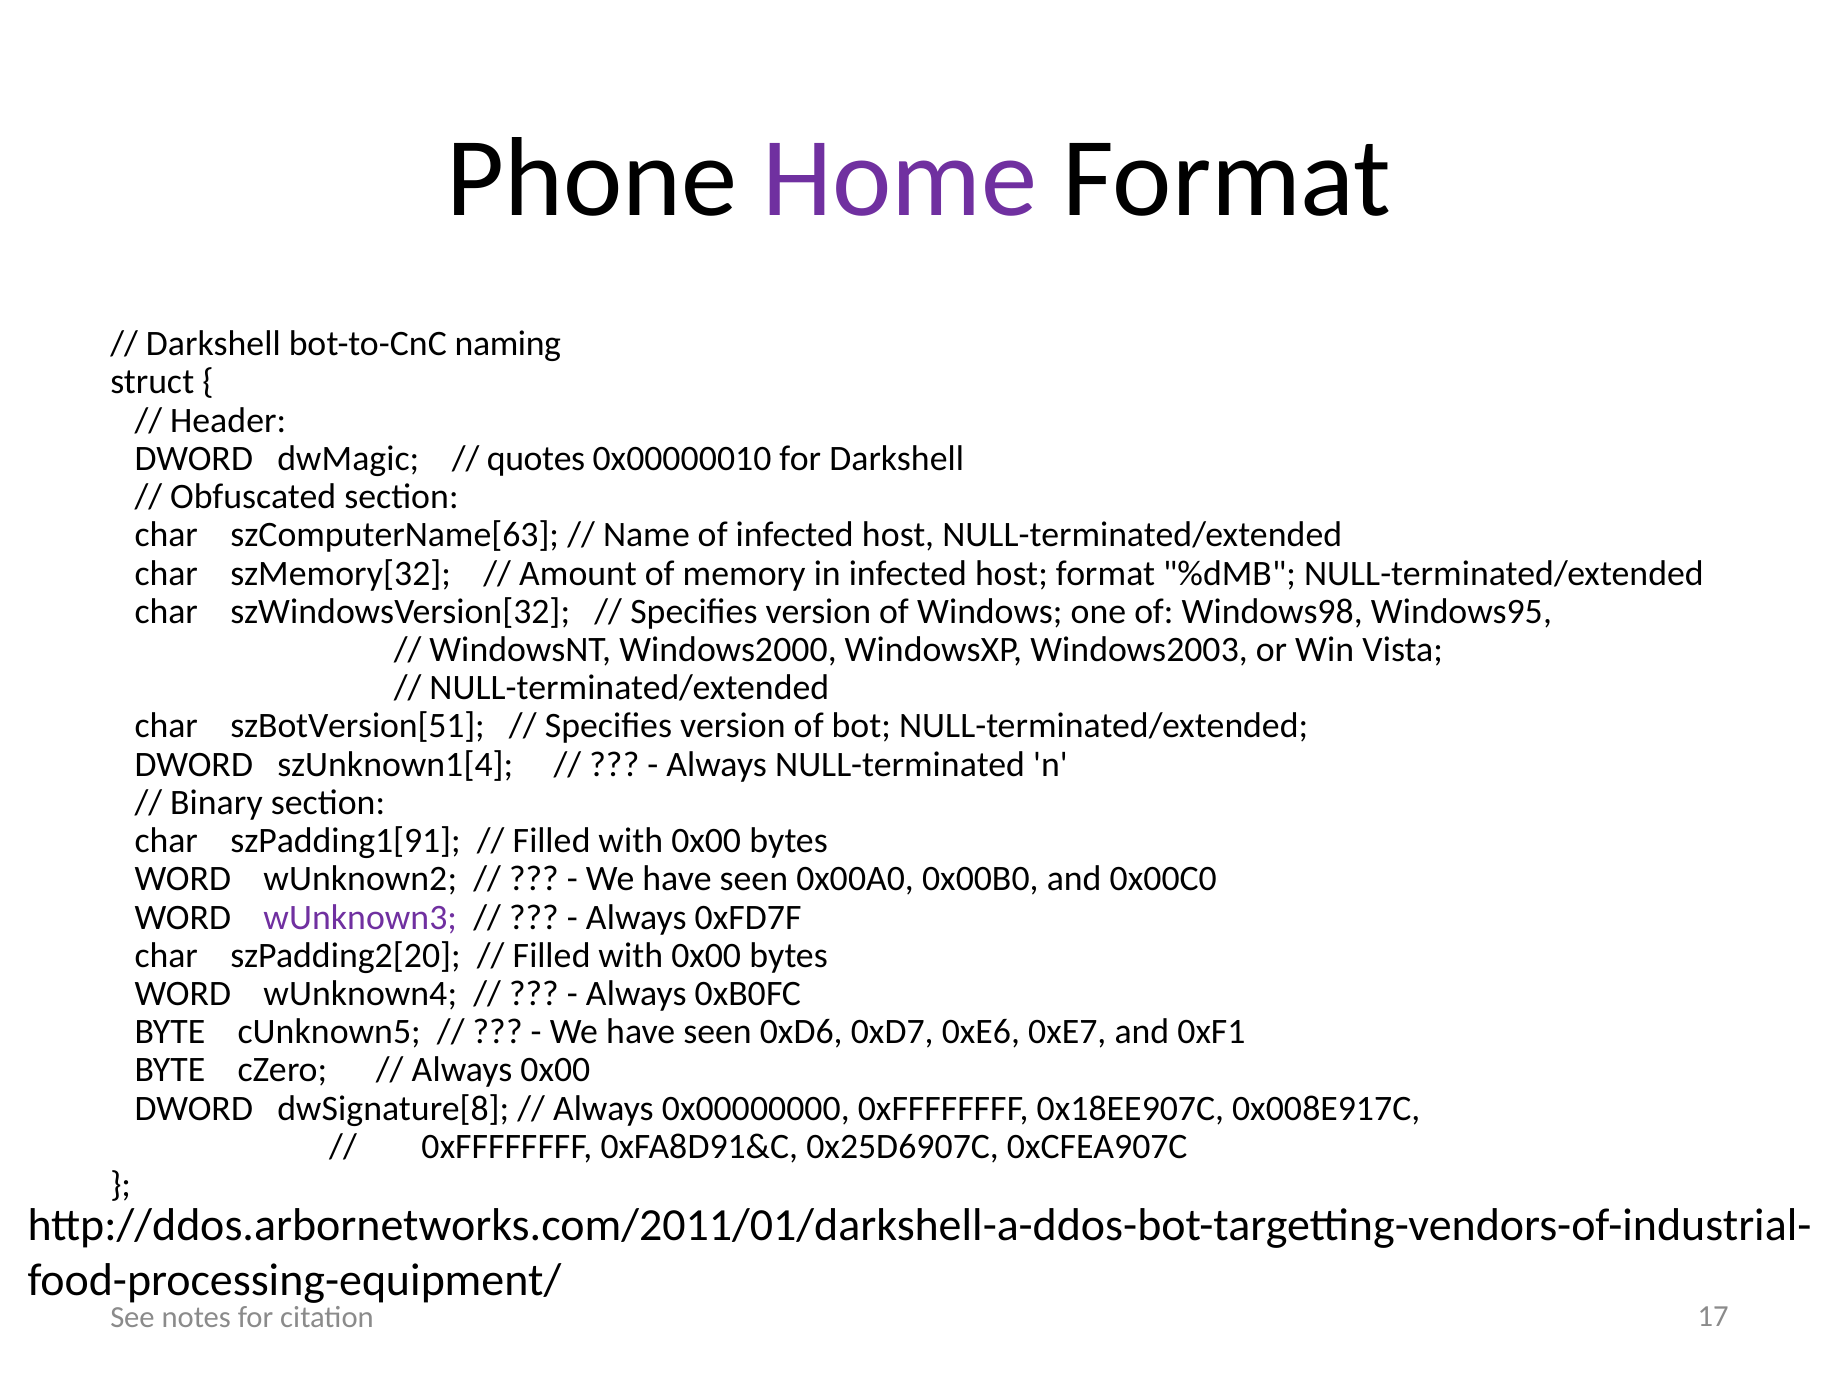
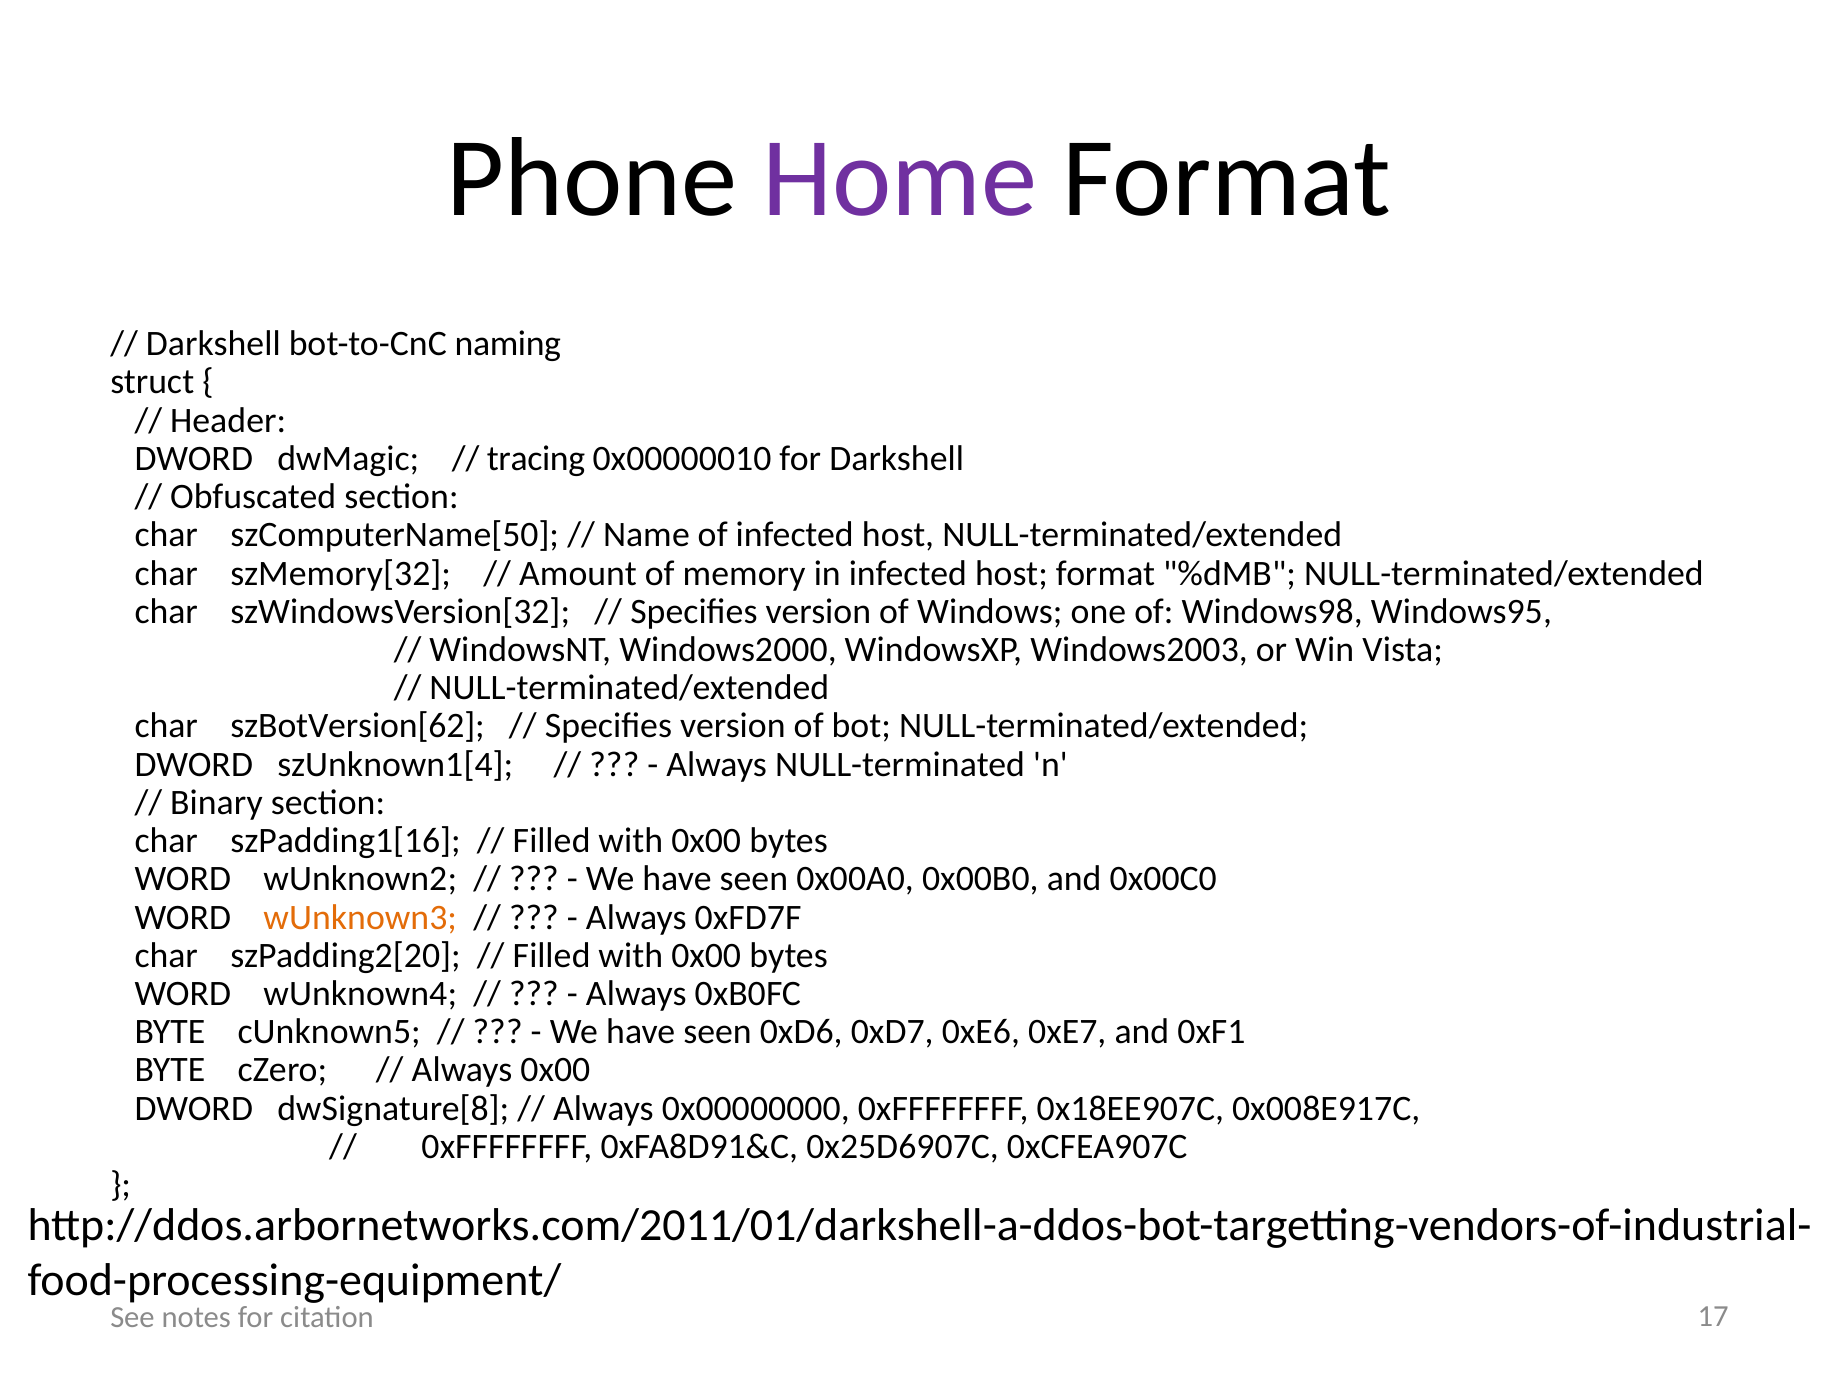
quotes: quotes -> tracing
szComputerName[63: szComputerName[63 -> szComputerName[50
szBotVersion[51: szBotVersion[51 -> szBotVersion[62
szPadding1[91: szPadding1[91 -> szPadding1[16
wUnknown3 colour: purple -> orange
